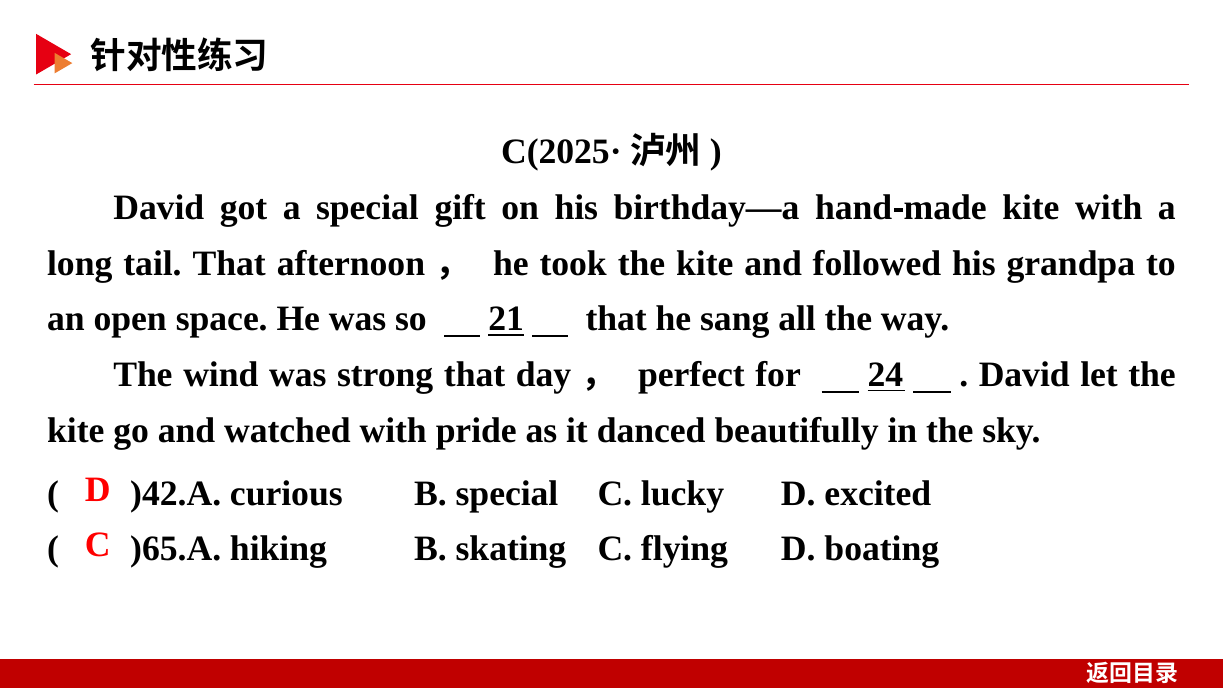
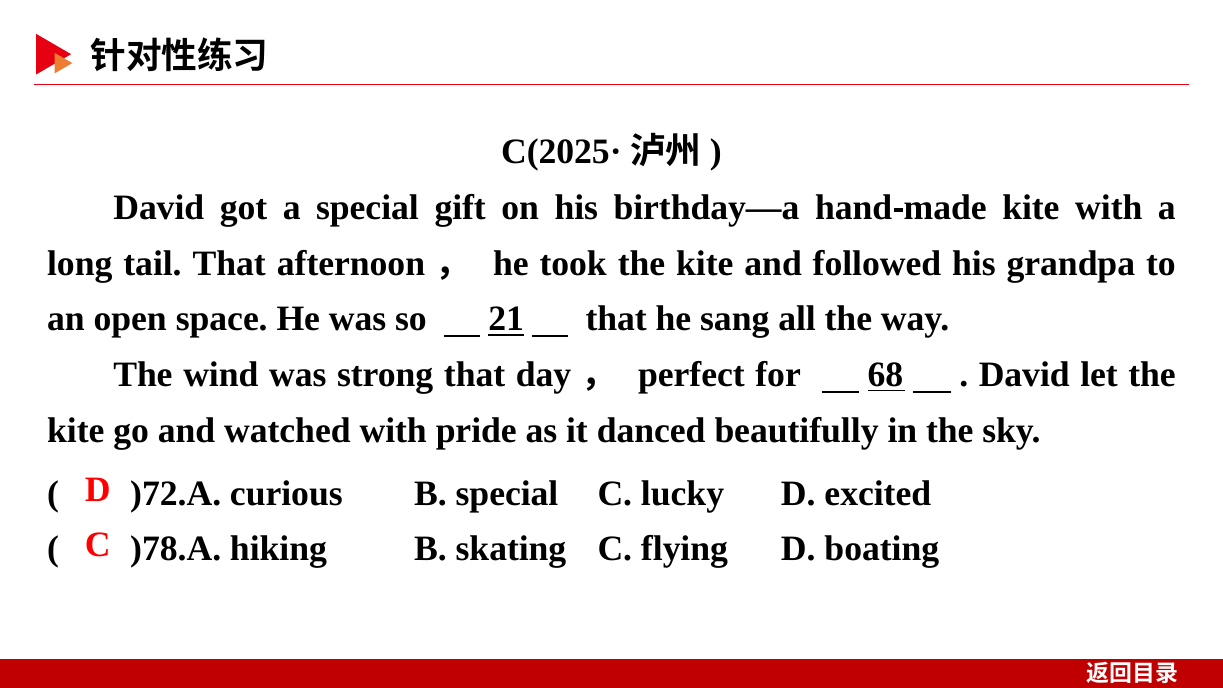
24: 24 -> 68
)42.A: )42.A -> )72.A
)65.A: )65.A -> )78.A
